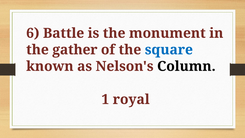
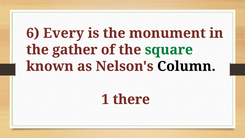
Battle: Battle -> Every
square colour: blue -> green
royal: royal -> there
